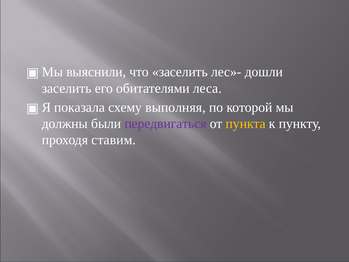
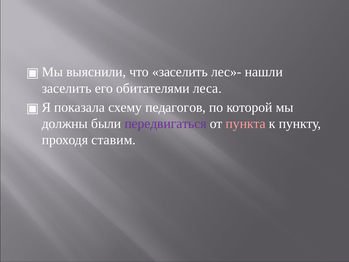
дошли: дошли -> нашли
выполняя: выполняя -> педагогов
пункта colour: yellow -> pink
